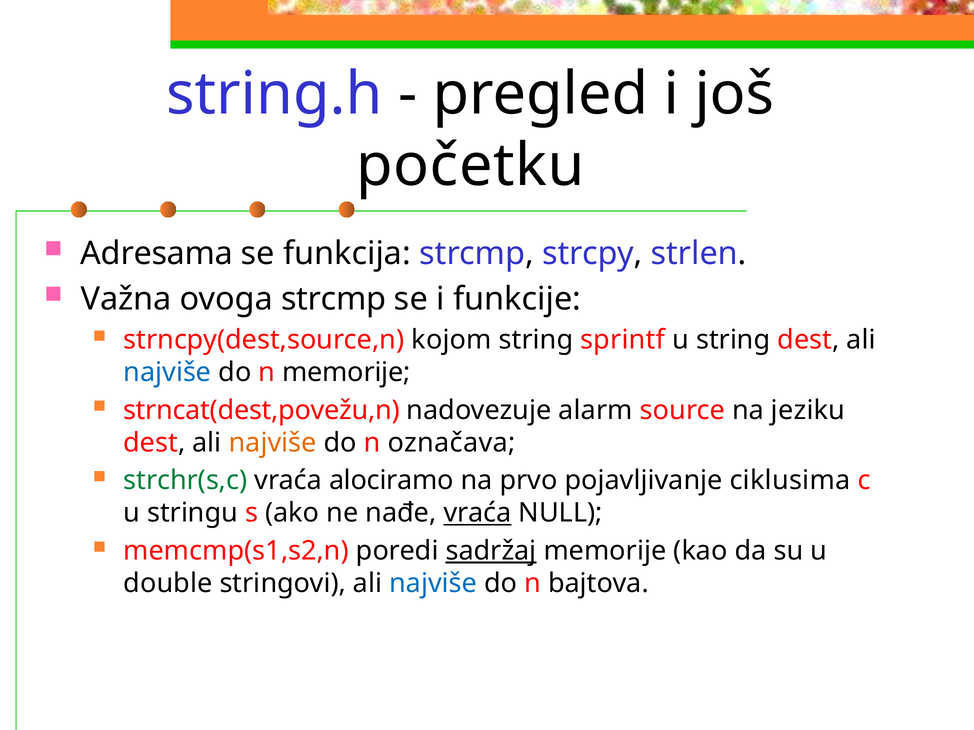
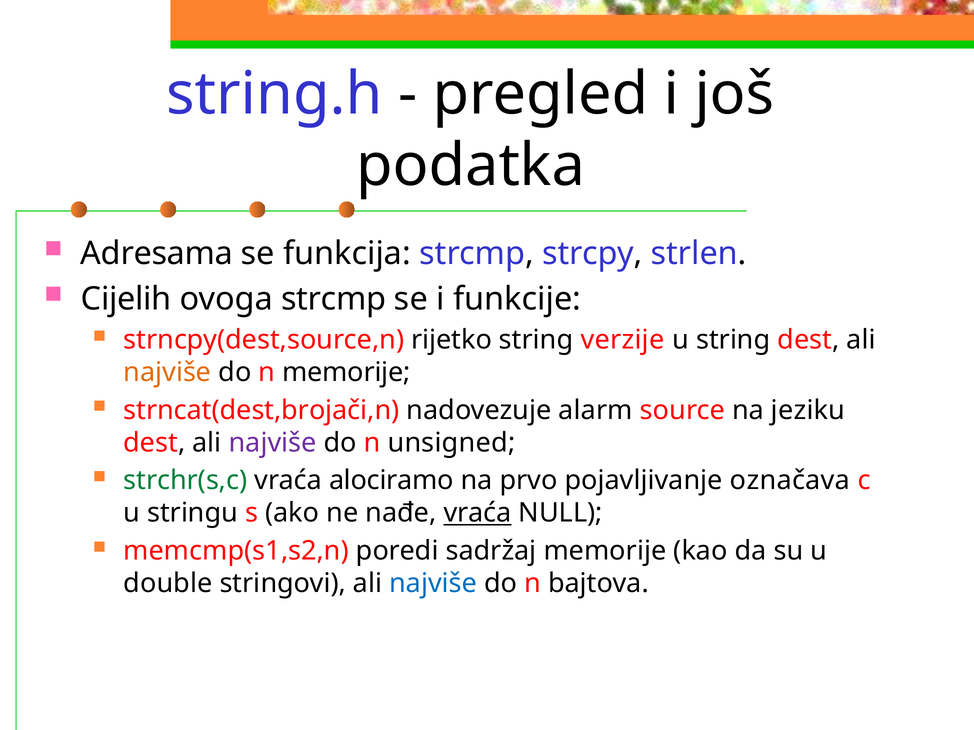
početku: početku -> podatka
Važna: Važna -> Cijelih
kojom: kojom -> rijetko
sprintf: sprintf -> verzije
najviše at (167, 373) colour: blue -> orange
strncat(dest,povežu,n: strncat(dest,povežu,n -> strncat(dest,brojači,n
najviše at (273, 443) colour: orange -> purple
označava: označava -> unsigned
ciklusima: ciklusima -> označava
sadržaj underline: present -> none
